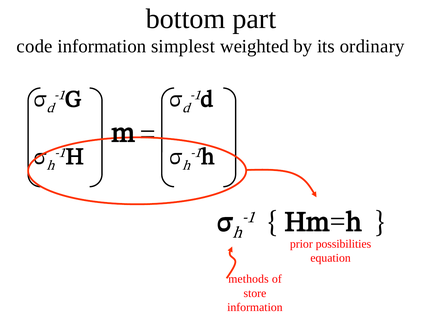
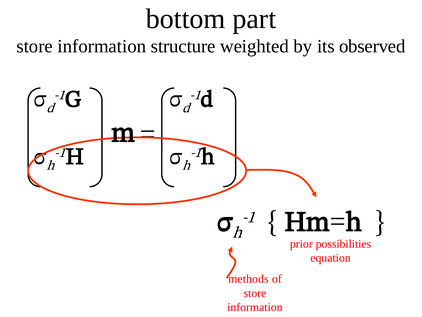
code at (35, 46): code -> store
simplest: simplest -> structure
ordinary: ordinary -> observed
